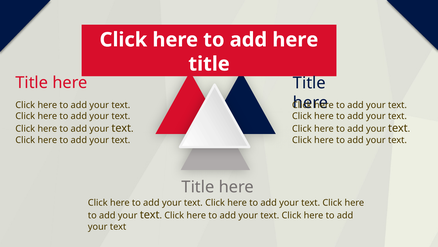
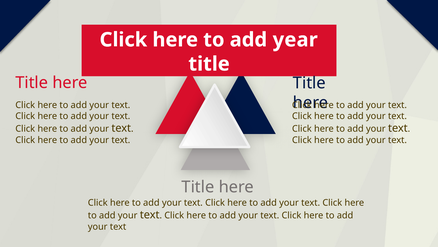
add here: here -> year
